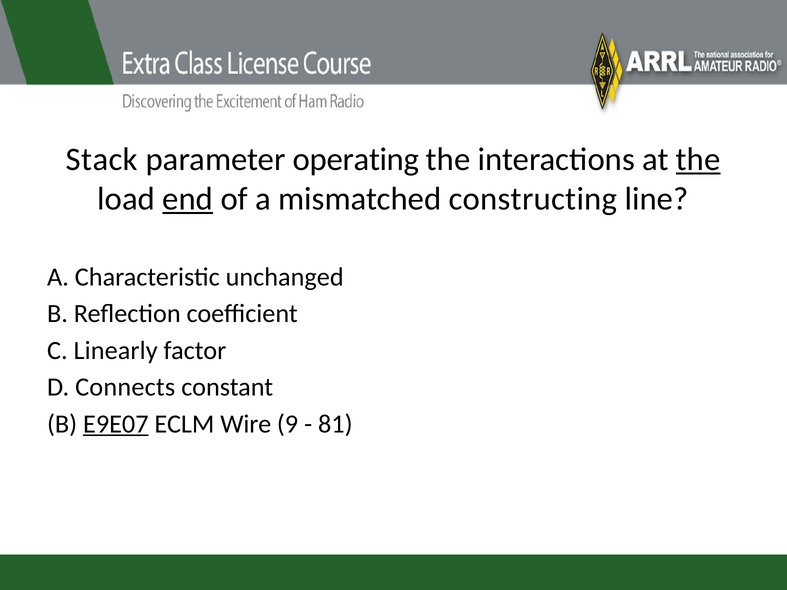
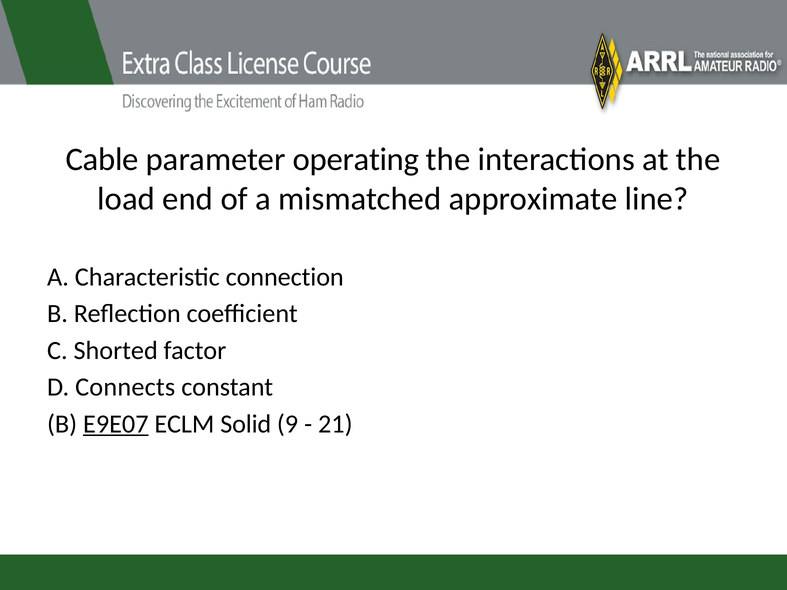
Stack: Stack -> Cable
the at (698, 160) underline: present -> none
end underline: present -> none
constructing: constructing -> approximate
unchanged: unchanged -> connection
Linearly: Linearly -> Shorted
Wire: Wire -> Solid
81: 81 -> 21
